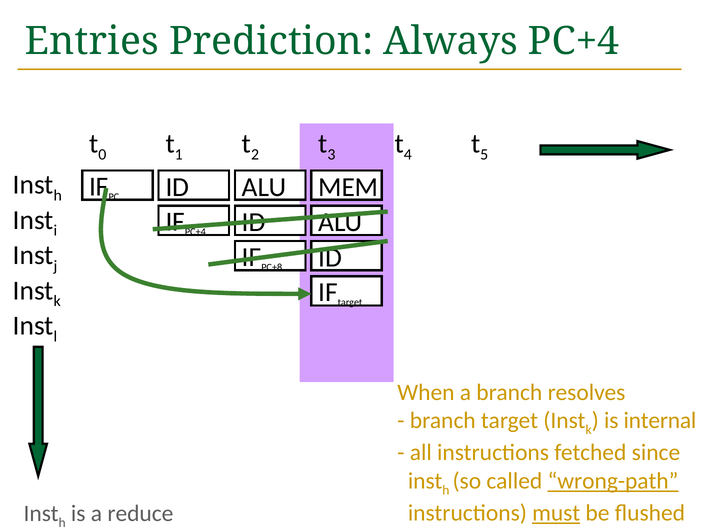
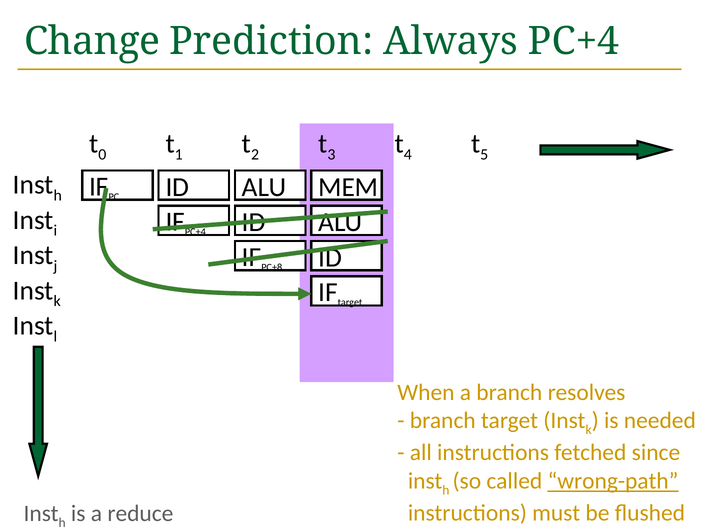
Entries: Entries -> Change
internal: internal -> needed
must underline: present -> none
